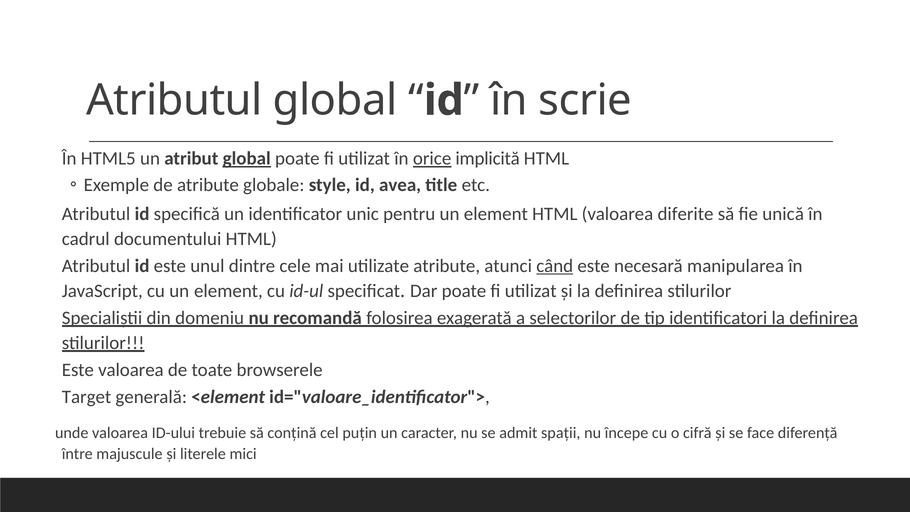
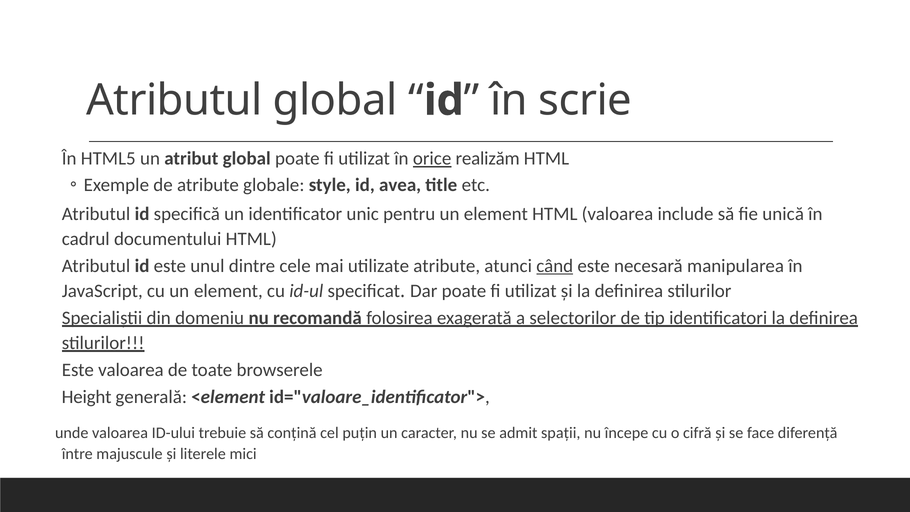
global at (247, 159) underline: present -> none
implicită: implicită -> realizăm
diferite: diferite -> include
Target: Target -> Height
